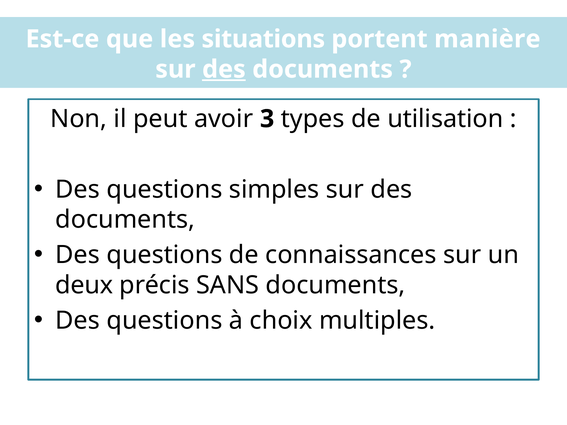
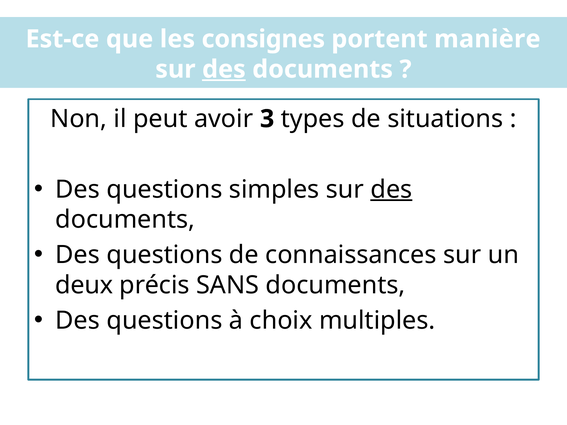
situations: situations -> consignes
utilisation: utilisation -> situations
des at (391, 190) underline: none -> present
